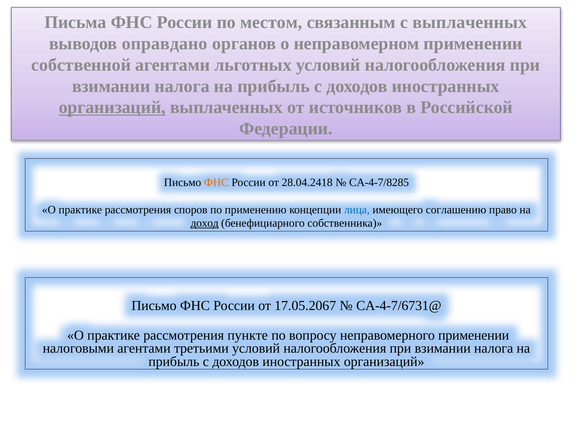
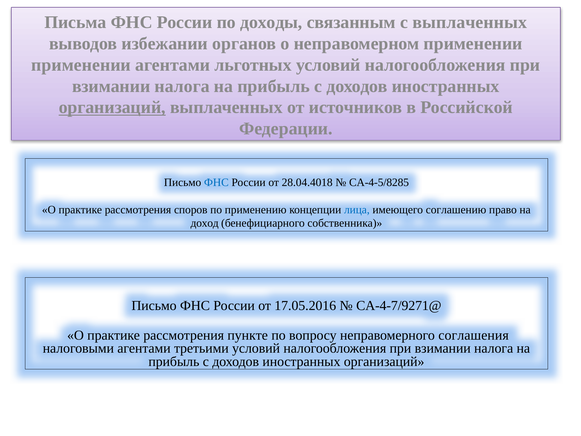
местом: местом -> доходы
оправдано: оправдано -> избежании
собственной at (81, 65): собственной -> применении
ФНС at (216, 182) colour: orange -> blue
28.04.2418: 28.04.2418 -> 28.04.4018
СА-4-7/8285: СА-4-7/8285 -> СА-4-5/8285
доход underline: present -> none
17.05.2067: 17.05.2067 -> 17.05.2016
СА-4-7/6731@: СА-4-7/6731@ -> СА-4-7/9271@
неправомерного применении: применении -> соглашения
